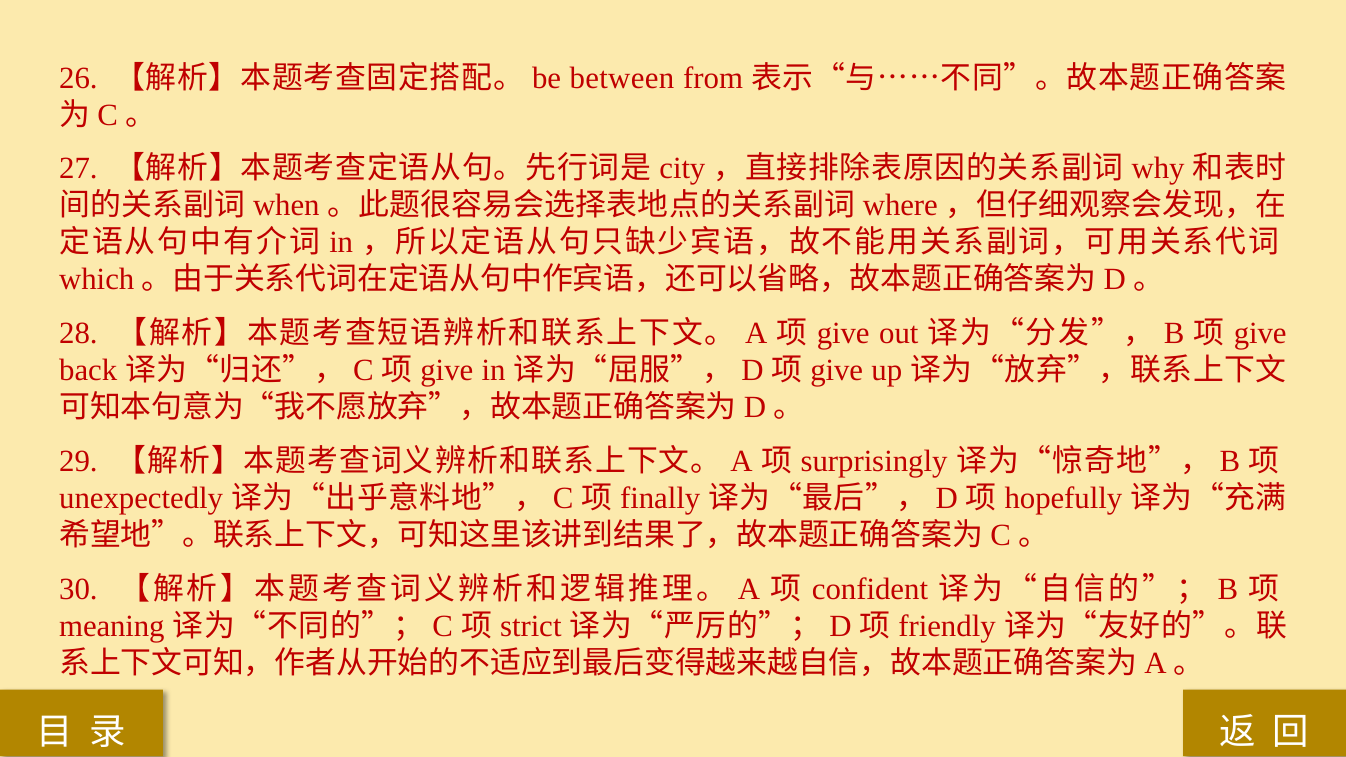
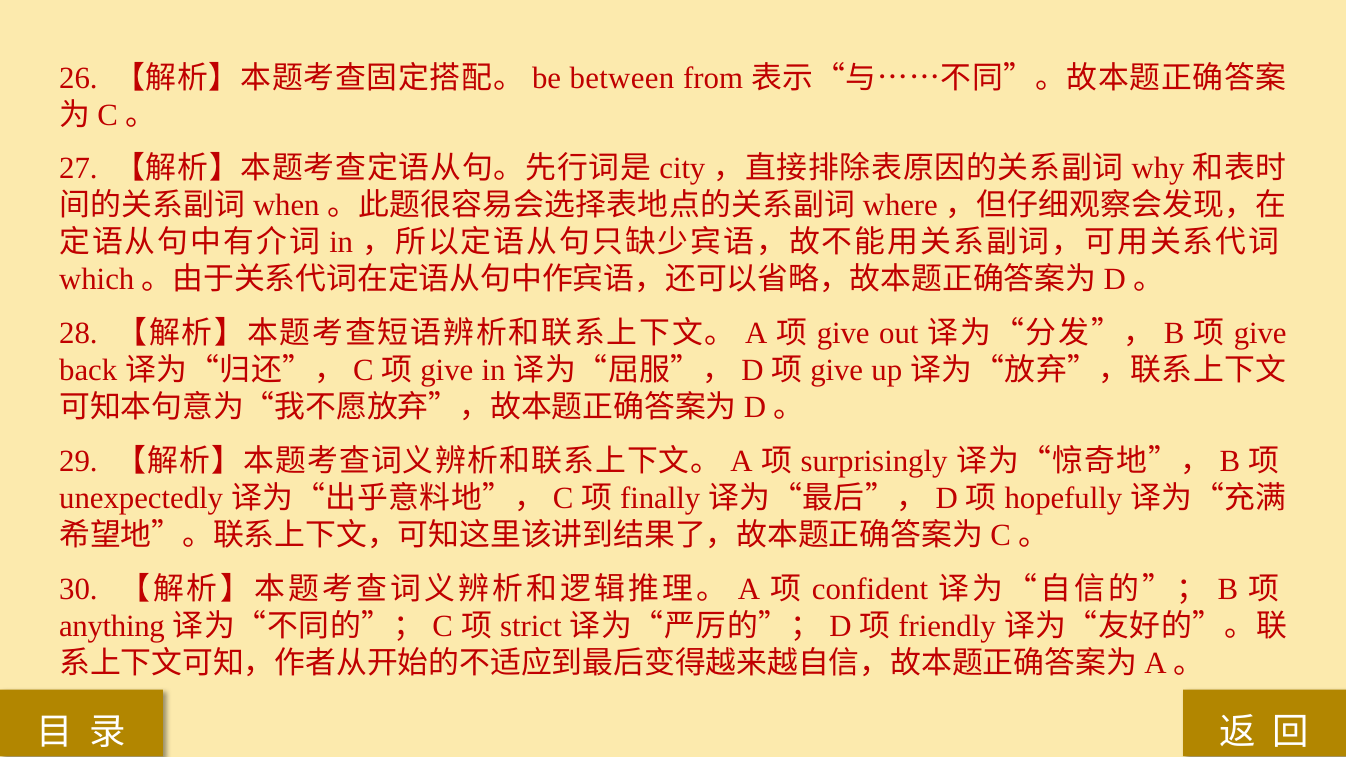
meaning: meaning -> anything
